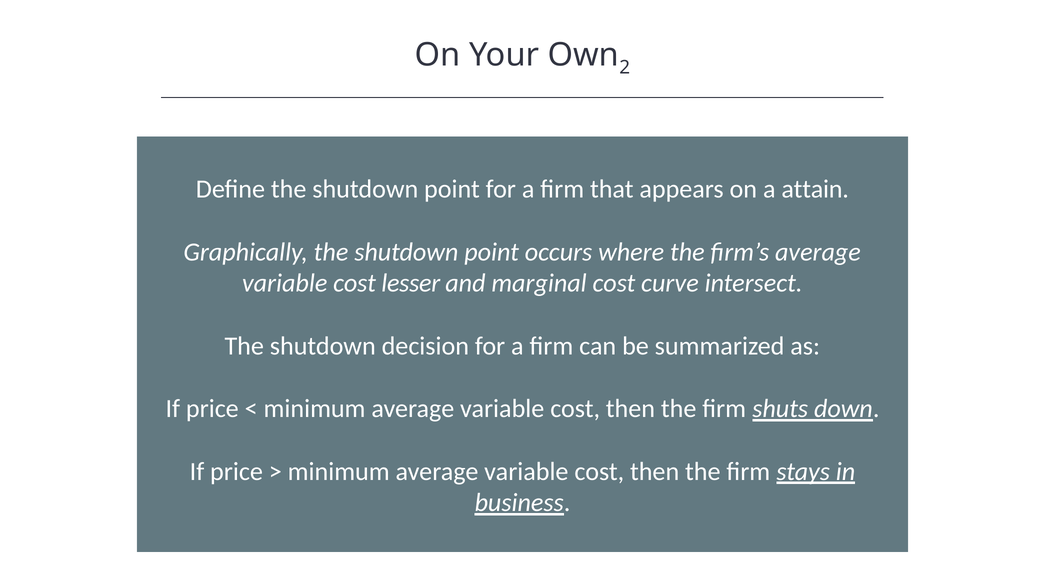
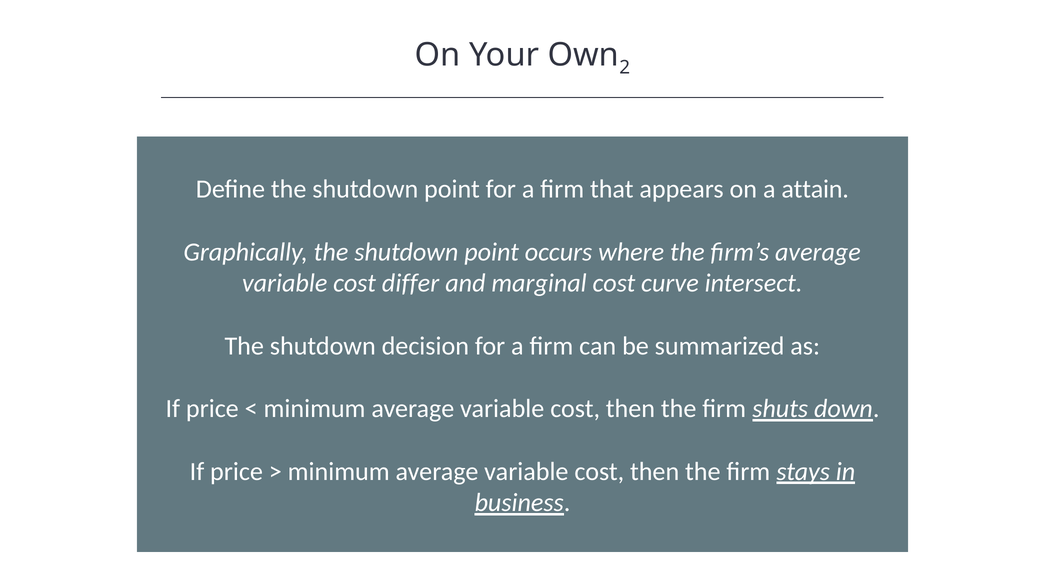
lesser: lesser -> differ
